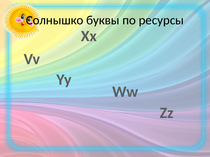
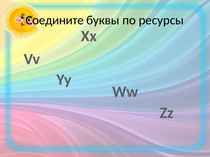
Солнышко: Солнышко -> Соедините
